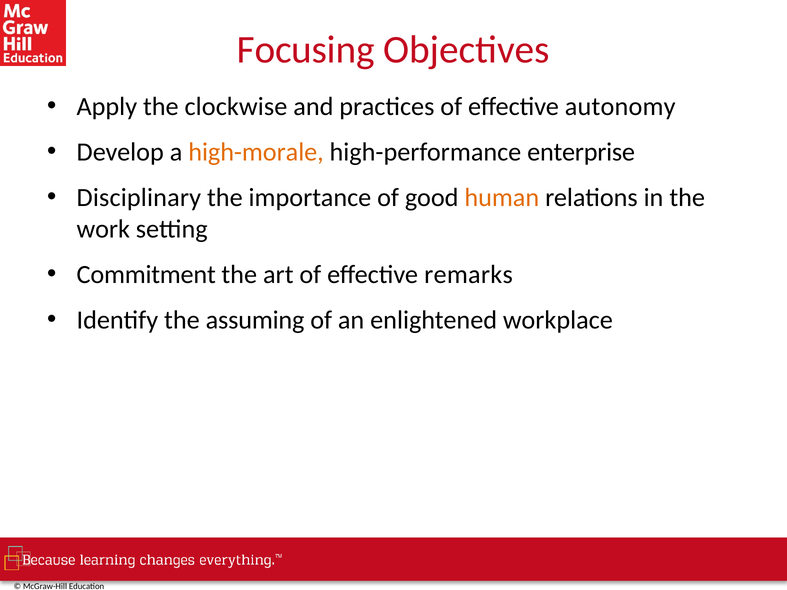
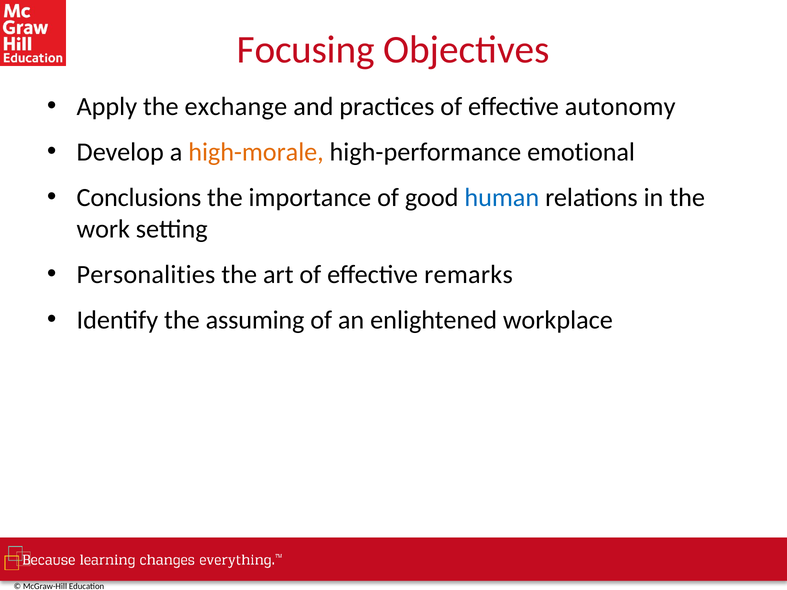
clockwise: clockwise -> exchange
enterprise: enterprise -> emotional
Disciplinary: Disciplinary -> Conclusions
human colour: orange -> blue
Commitment: Commitment -> Personalities
